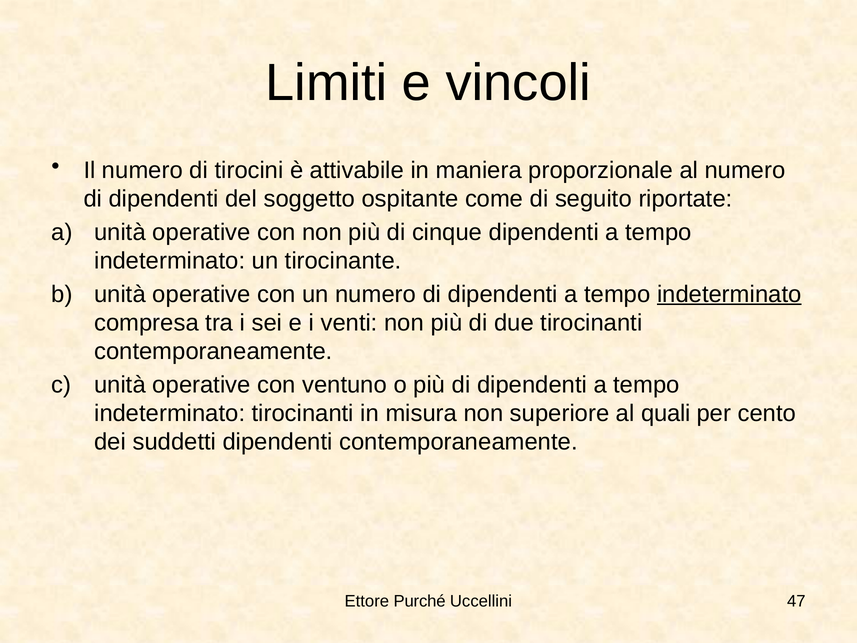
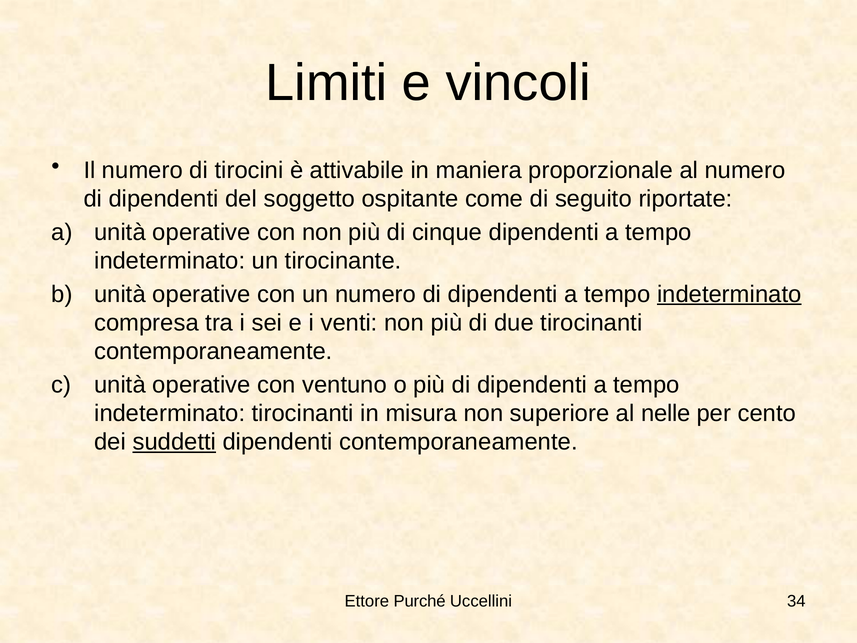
quali: quali -> nelle
suddetti underline: none -> present
47: 47 -> 34
